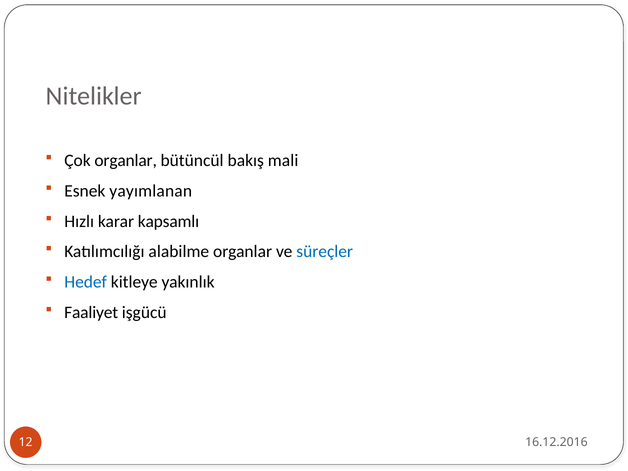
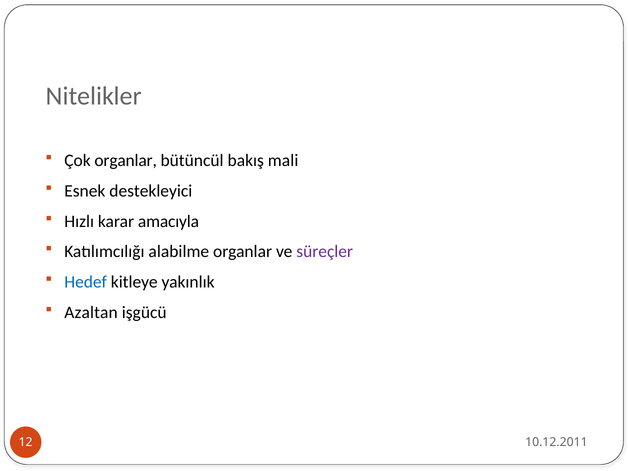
yayımlanan: yayımlanan -> destekleyici
kapsamlı: kapsamlı -> amacıyla
süreçler colour: blue -> purple
Faaliyet: Faaliyet -> Azaltan
16.12.2016: 16.12.2016 -> 10.12.2011
